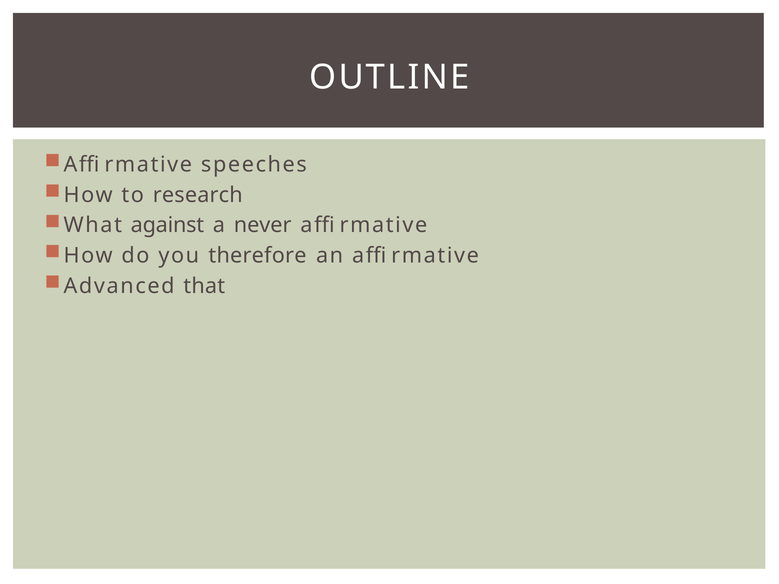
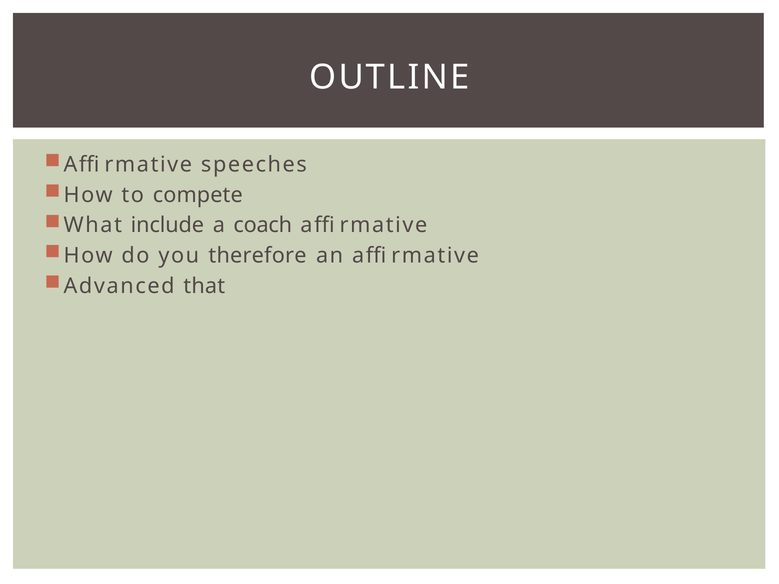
research: research -> compete
against: against -> include
never: never -> coach
